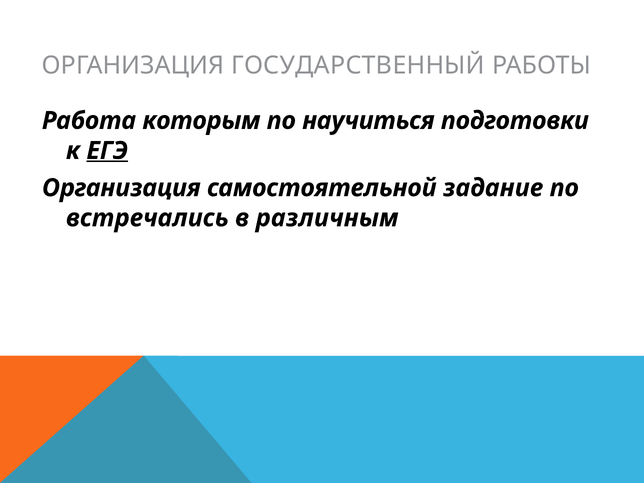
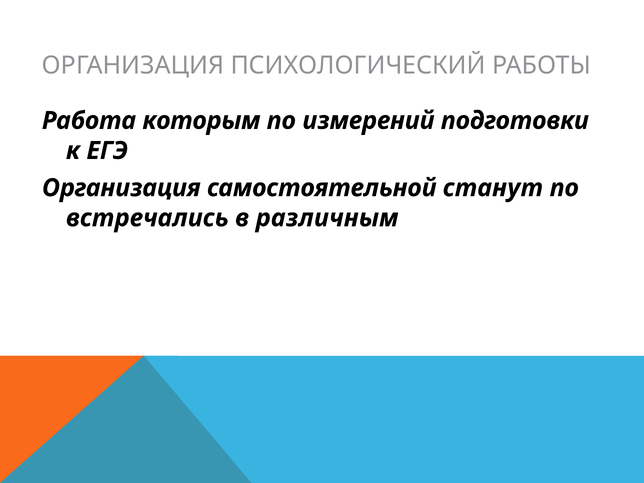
ГОСУДАРСТВЕННЫЙ: ГОСУДАРСТВЕННЫЙ -> ПСИХОЛОГИЧЕСКИЙ
научиться: научиться -> измерений
ЕГЭ underline: present -> none
задание: задание -> станут
